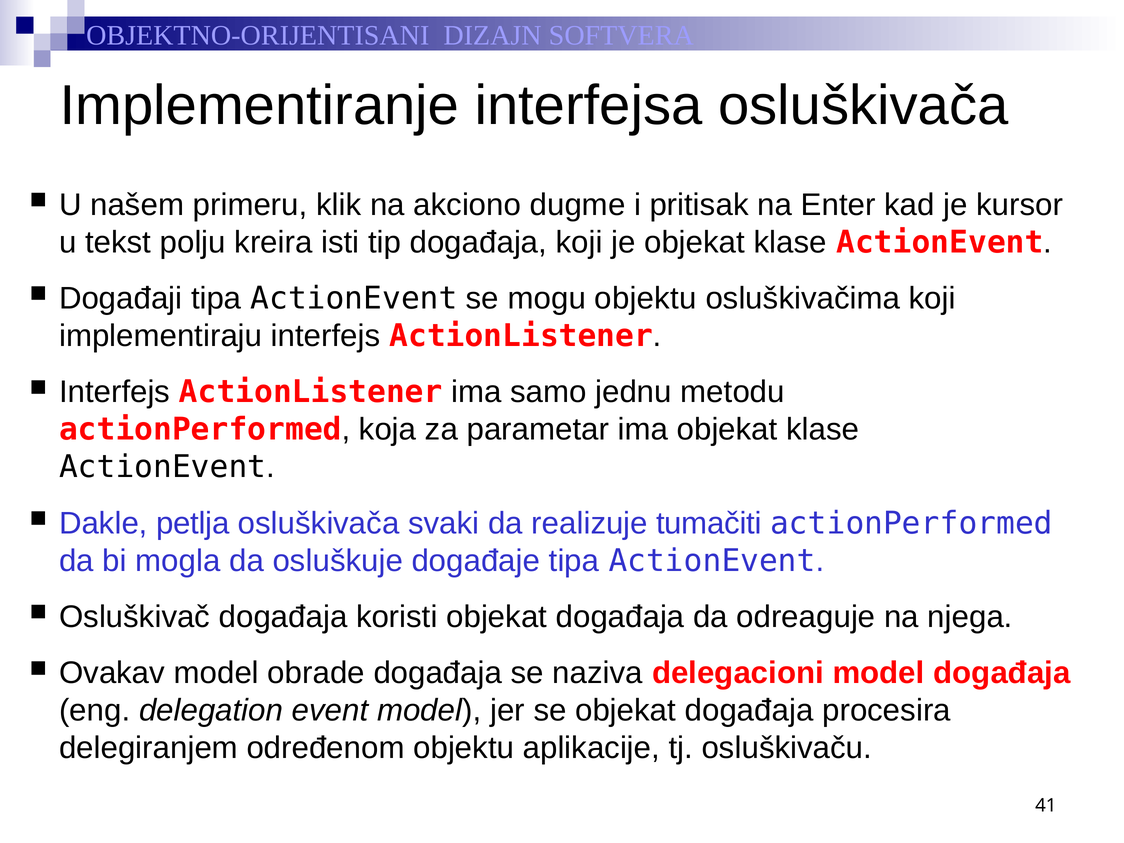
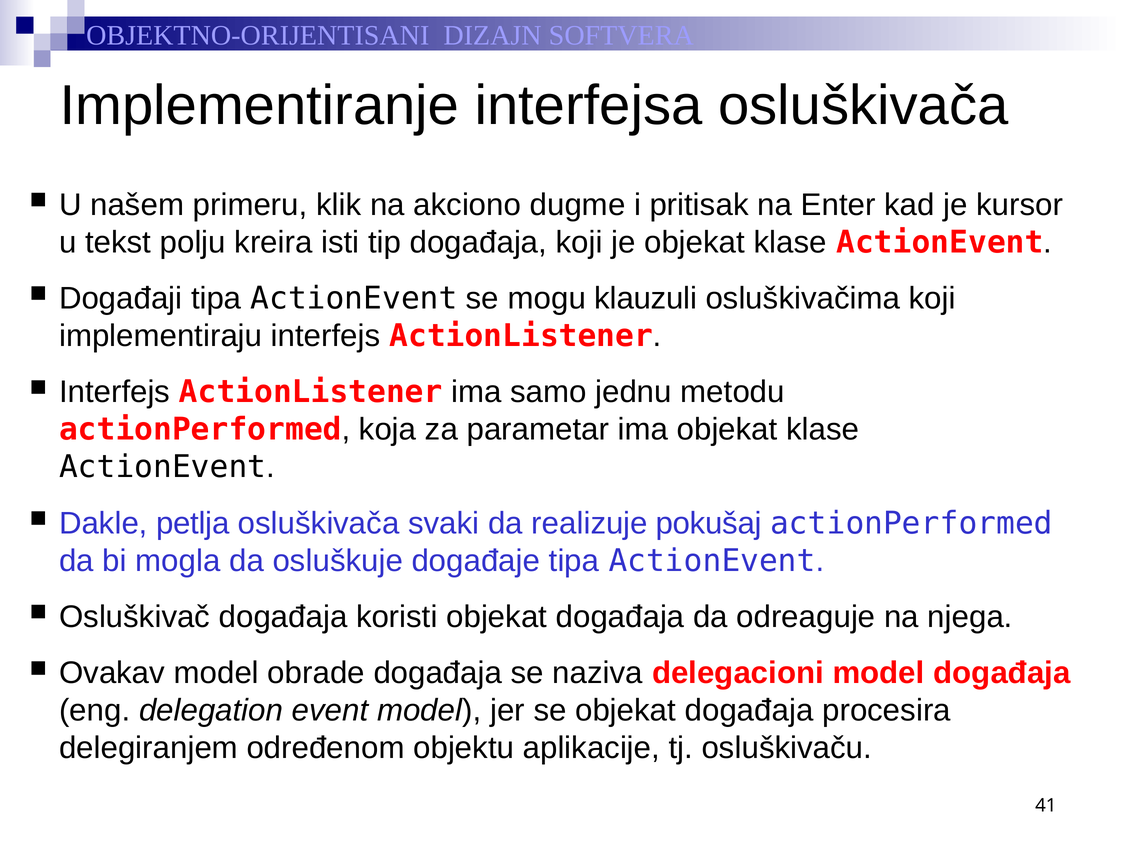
mogu objektu: objektu -> klauzuli
tumačiti: tumačiti -> pokušaj
